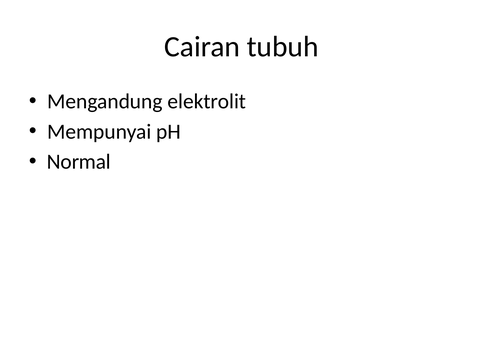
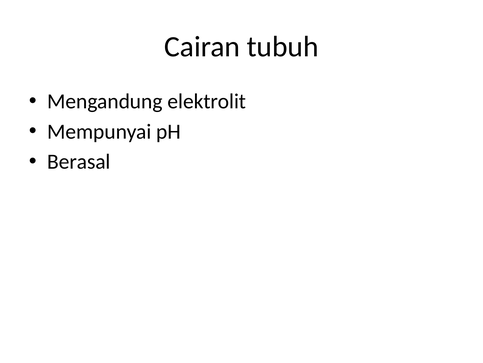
Normal: Normal -> Berasal
